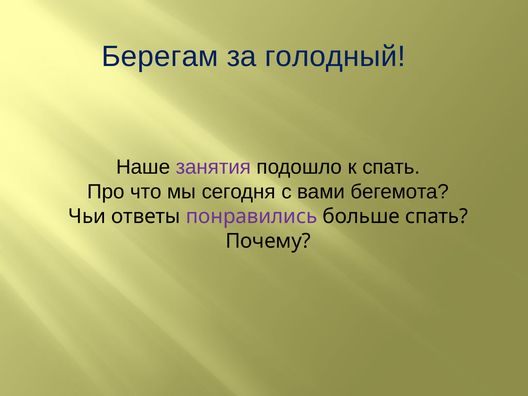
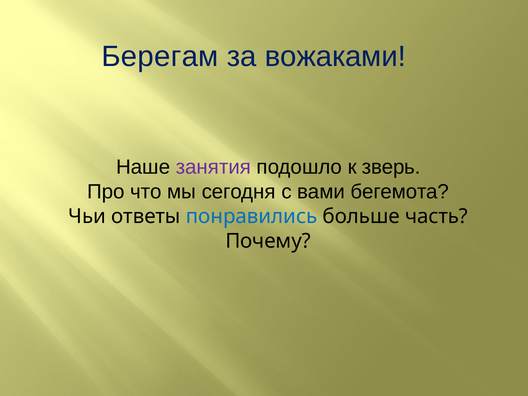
голодный: голодный -> вожаками
к спать: спать -> зверь
понравились colour: purple -> blue
больше спать: спать -> часть
